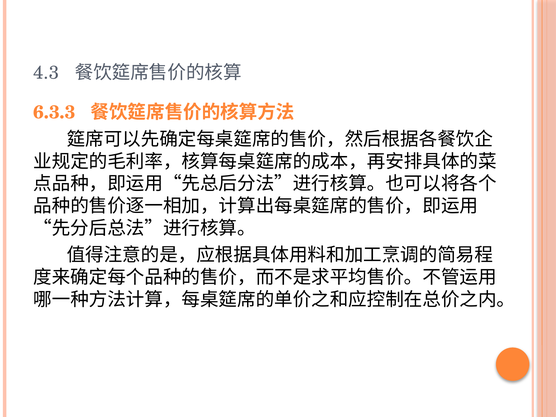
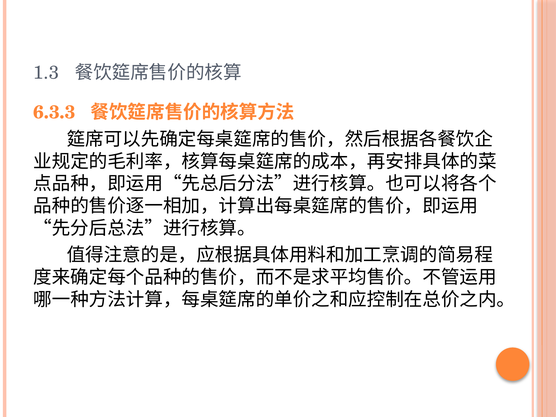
4.3: 4.3 -> 1.3
